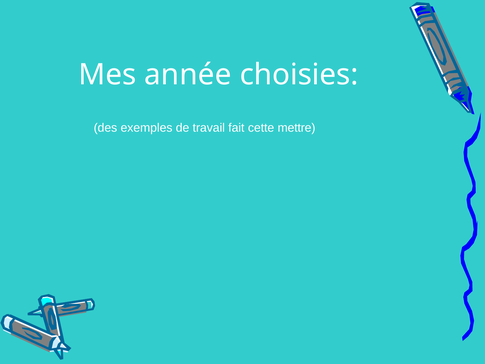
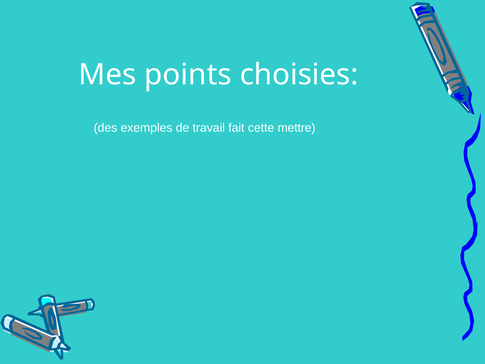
année: année -> points
